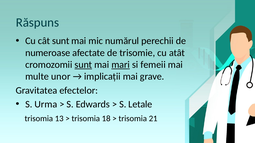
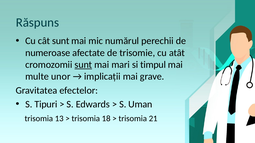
mari underline: present -> none
femeii: femeii -> timpul
Urma: Urma -> Tipuri
Letale: Letale -> Uman
